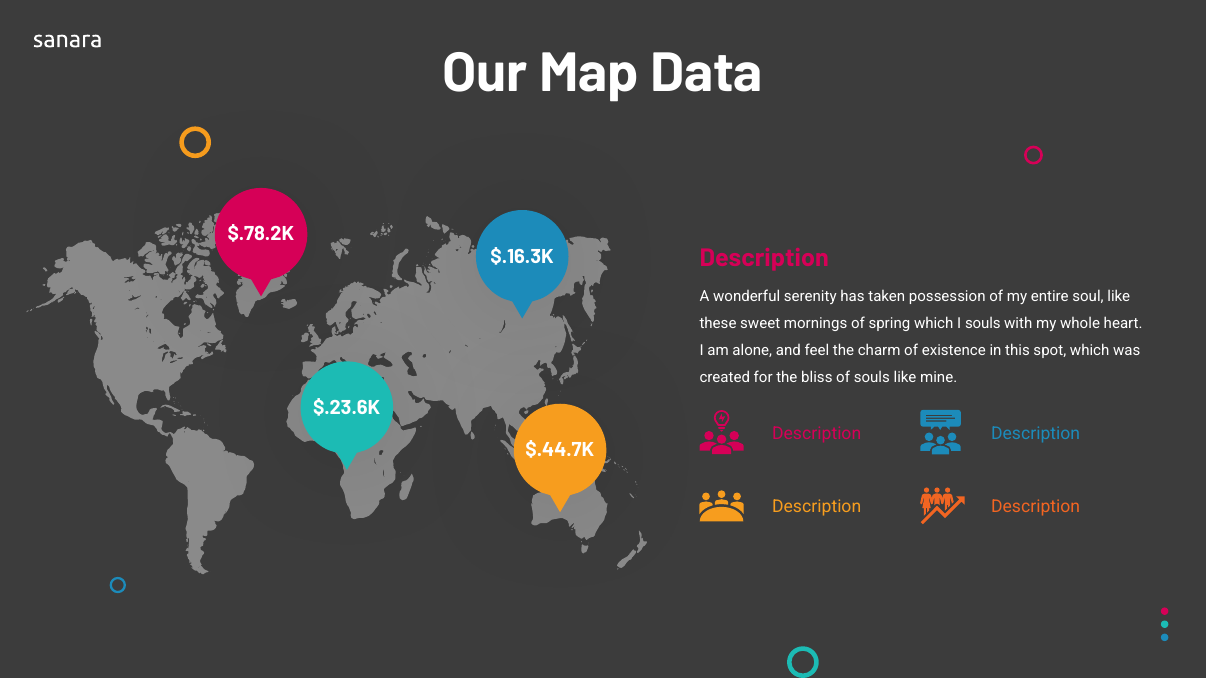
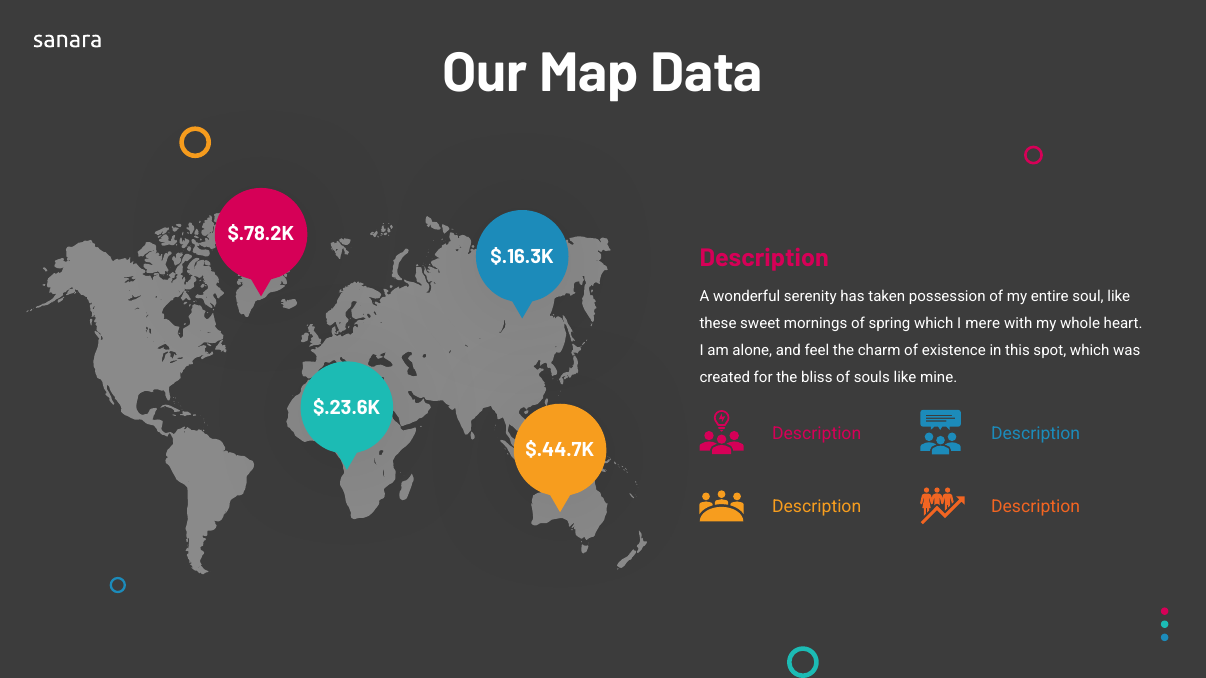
I souls: souls -> mere
